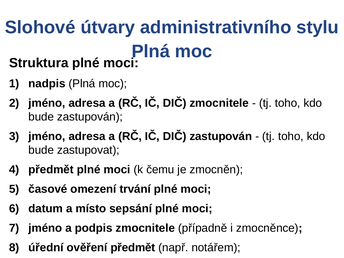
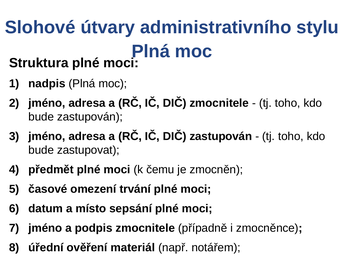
ověření předmět: předmět -> materiál
